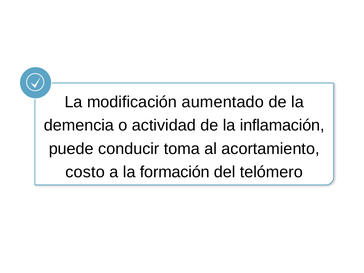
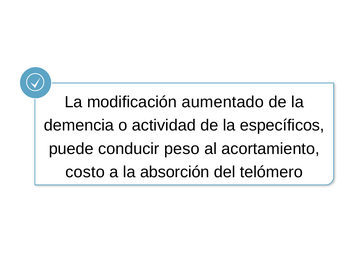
inflamación: inflamación -> específicos
toma: toma -> peso
formación: formación -> absorción
